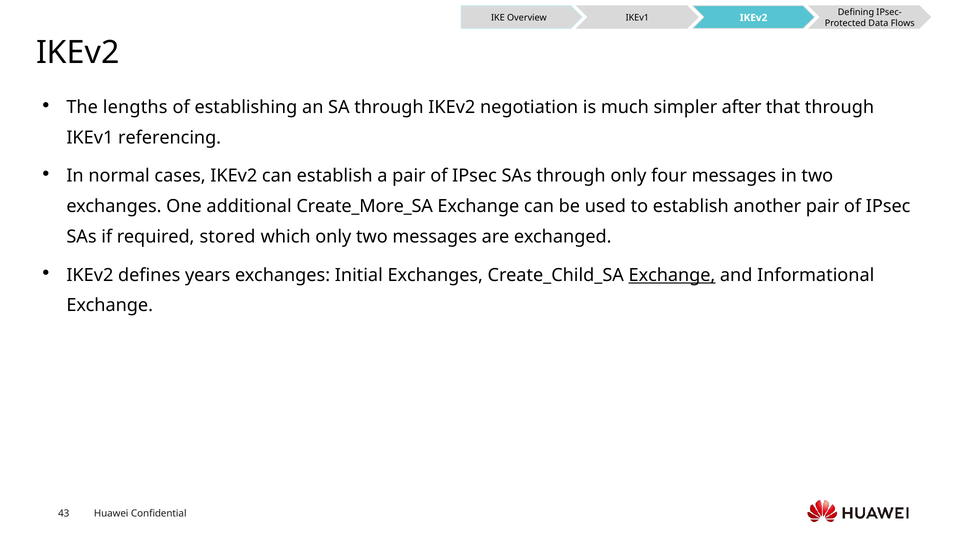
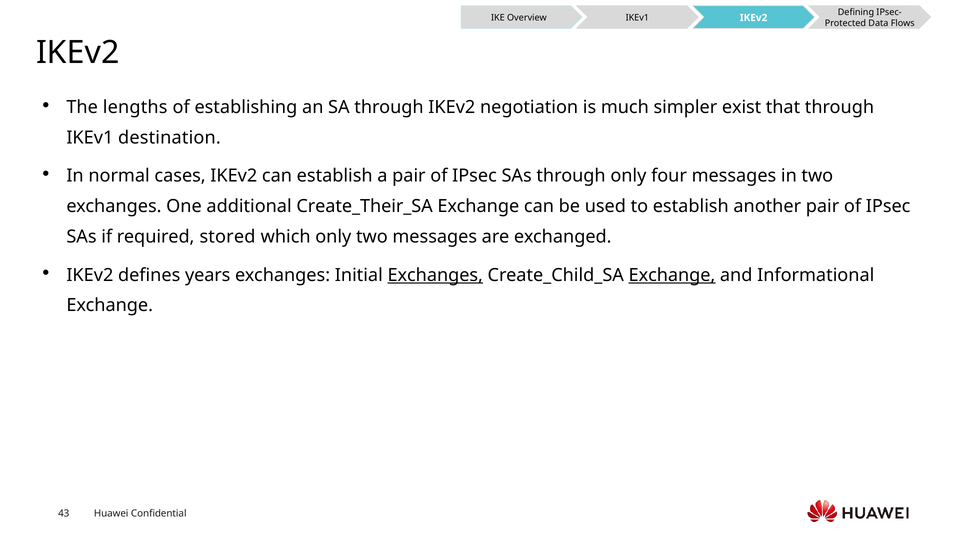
after: after -> exist
referencing: referencing -> destination
Create_More_SA: Create_More_SA -> Create_Their_SA
Exchanges at (435, 275) underline: none -> present
